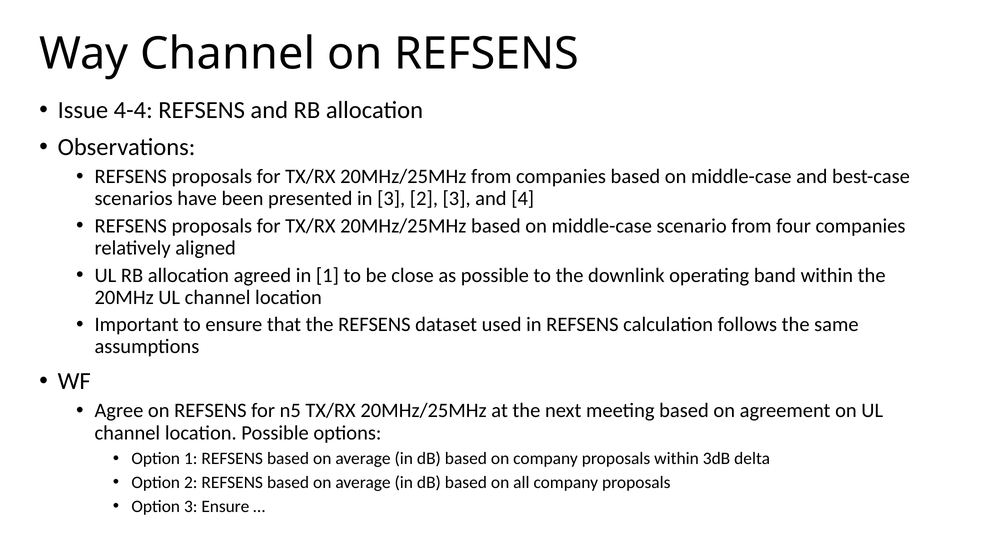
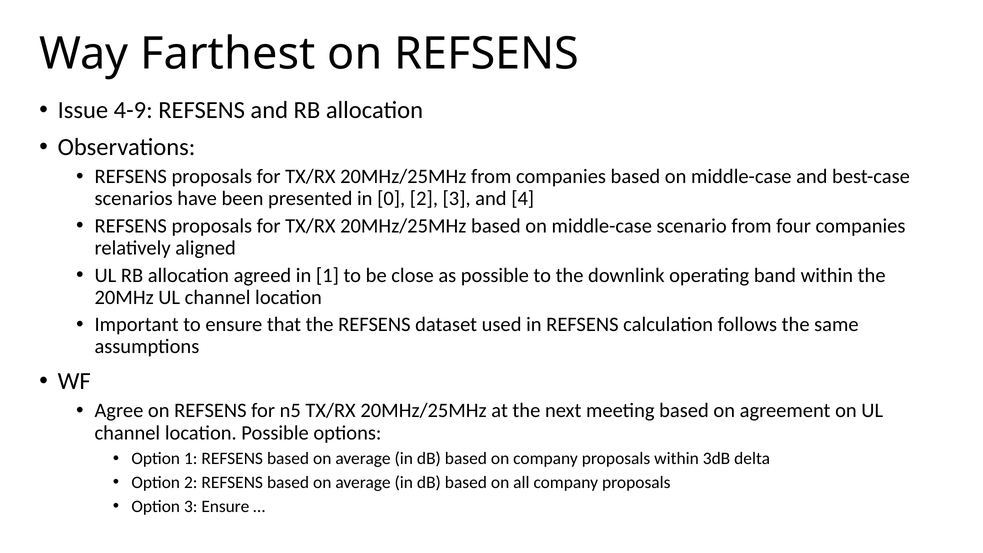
Way Channel: Channel -> Farthest
4-4: 4-4 -> 4-9
in 3: 3 -> 0
